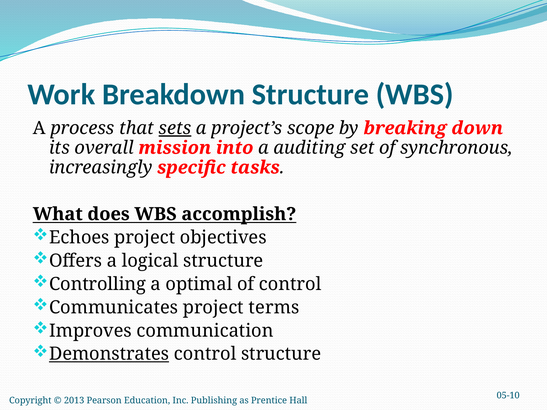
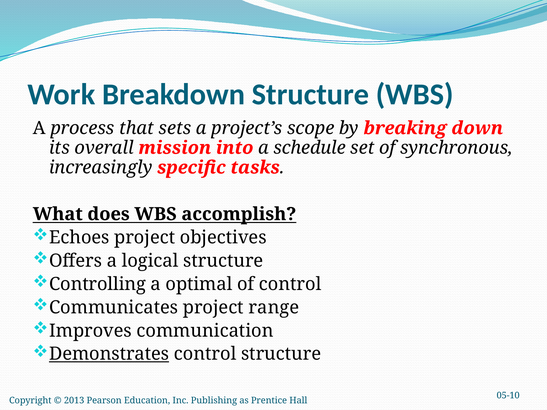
sets underline: present -> none
auditing: auditing -> schedule
terms: terms -> range
